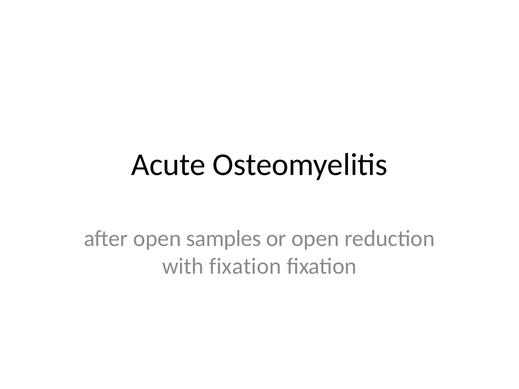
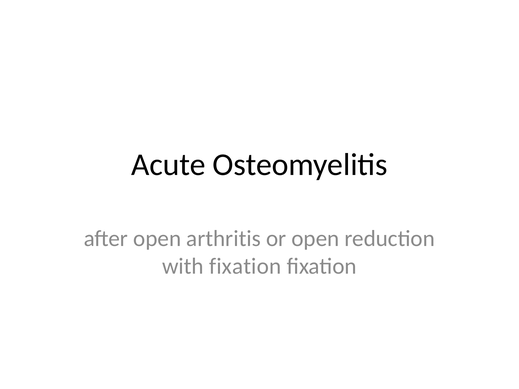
samples: samples -> arthritis
